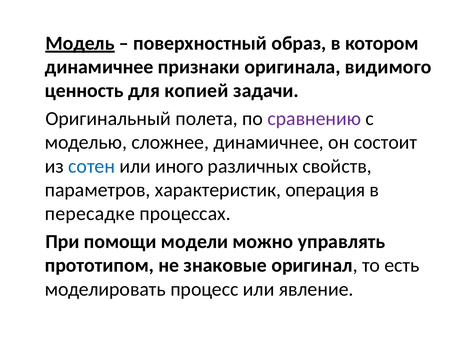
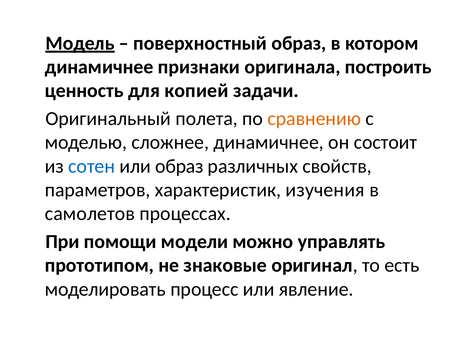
видимого: видимого -> построить
сравнению colour: purple -> orange
или иного: иного -> образ
операция: операция -> изучения
пересадке: пересадке -> самолетов
